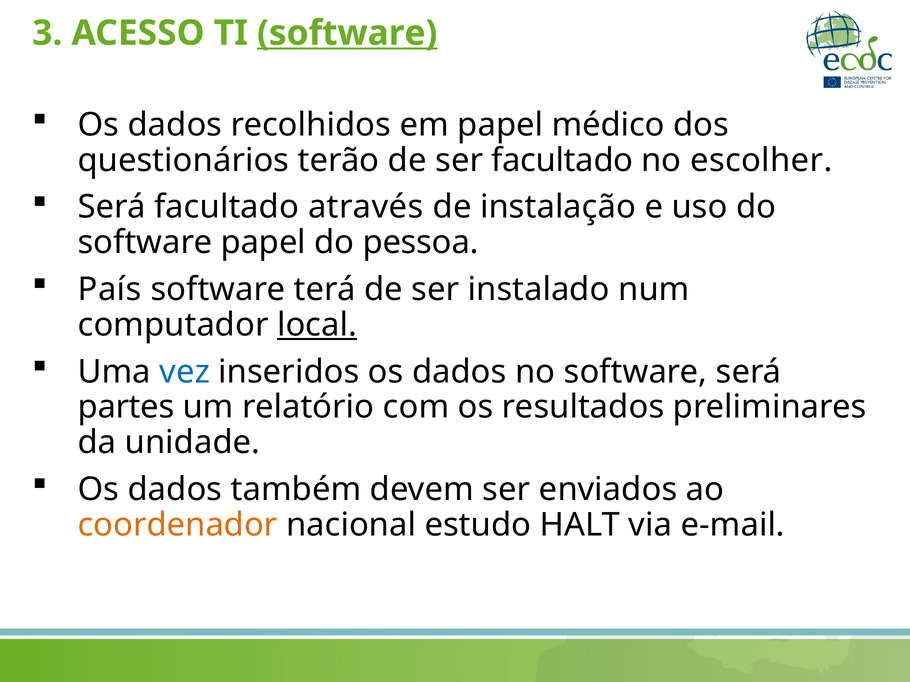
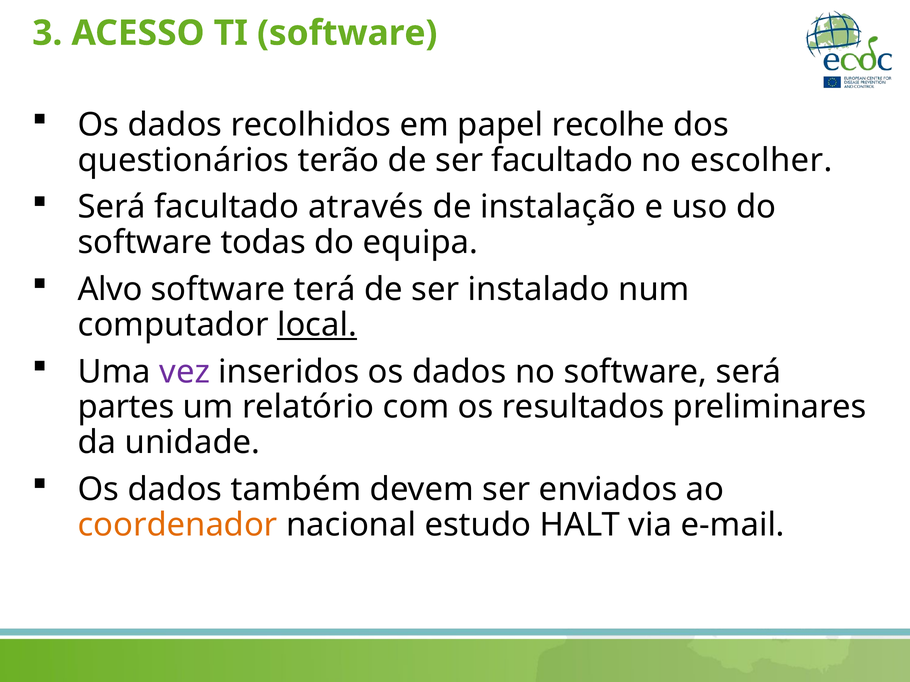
software at (347, 33) underline: present -> none
médico: médico -> recolhe
software papel: papel -> todas
pessoa: pessoa -> equipa
País: País -> Alvo
vez colour: blue -> purple
